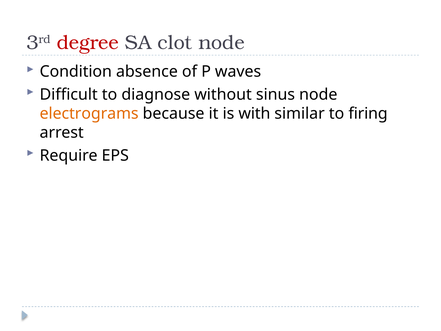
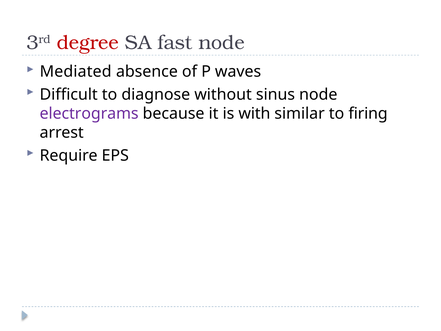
clot: clot -> fast
Condition: Condition -> Mediated
electrograms colour: orange -> purple
